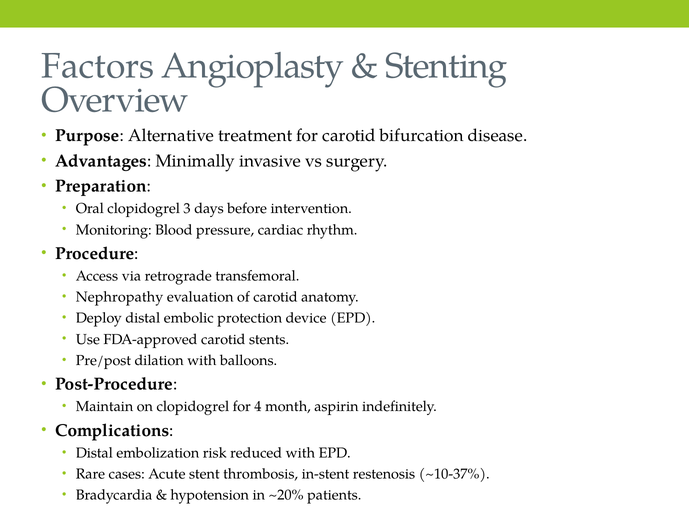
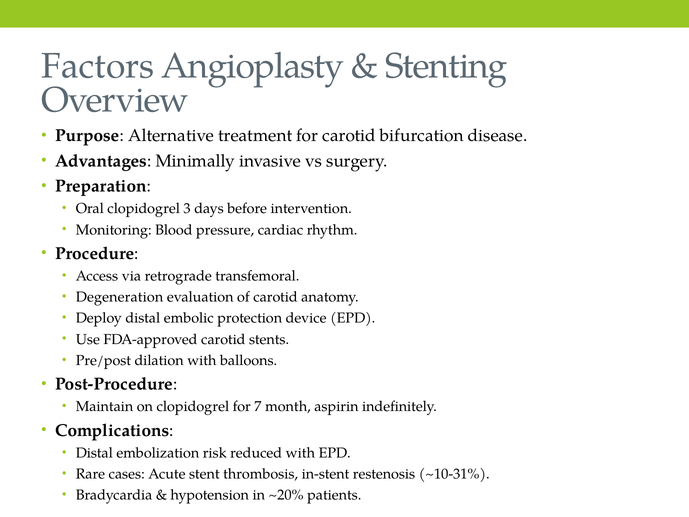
Nephropathy: Nephropathy -> Degeneration
4: 4 -> 7
~10-37%: ~10-37% -> ~10-31%
